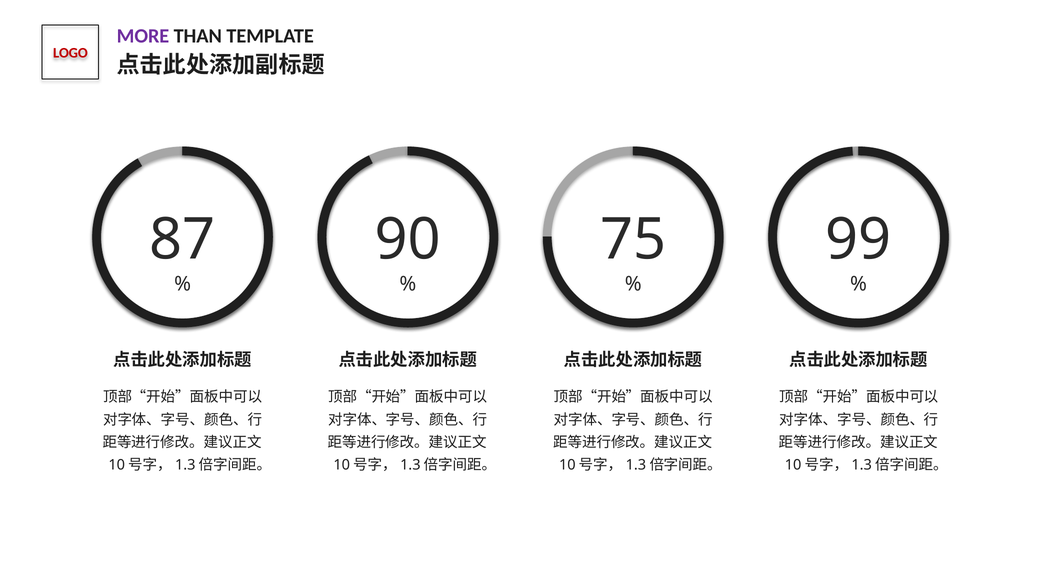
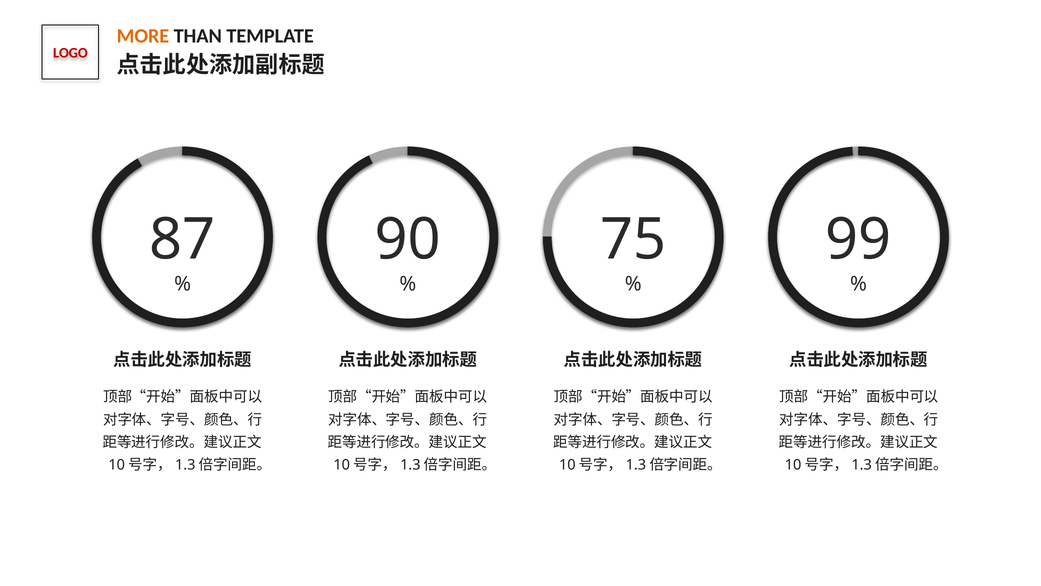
MORE colour: purple -> orange
